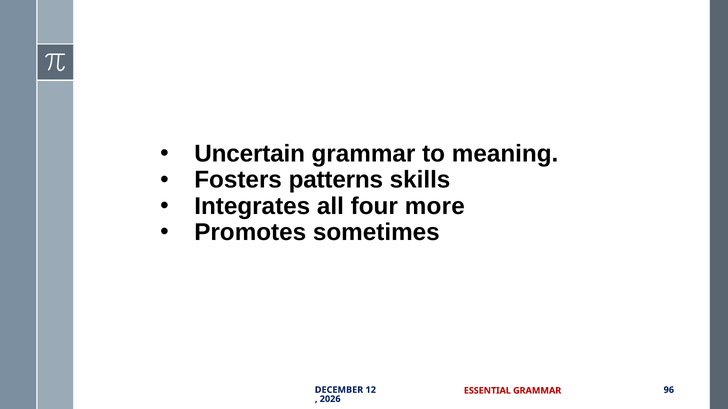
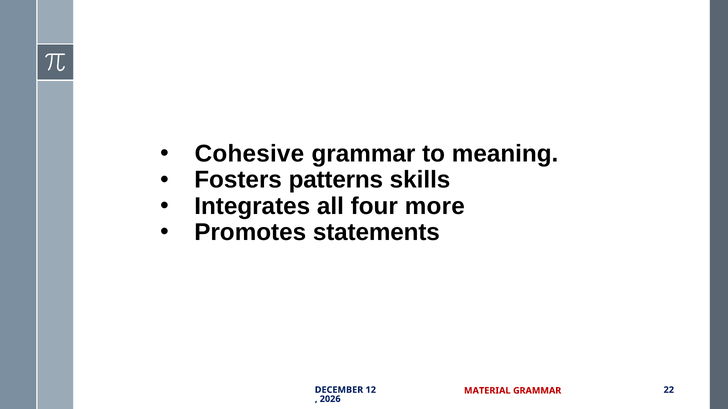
Uncertain: Uncertain -> Cohesive
sometimes: sometimes -> statements
ESSENTIAL: ESSENTIAL -> MATERIAL
96: 96 -> 22
